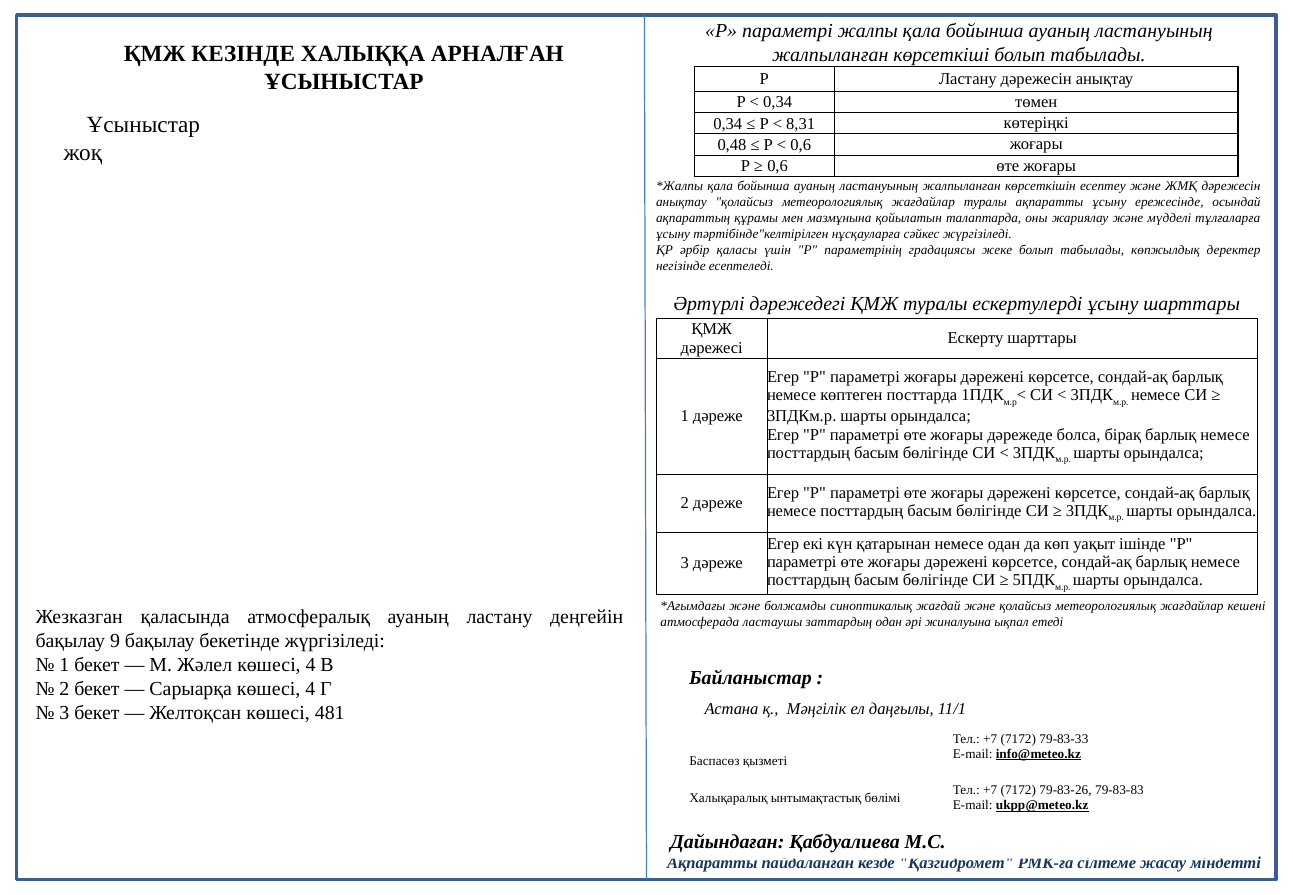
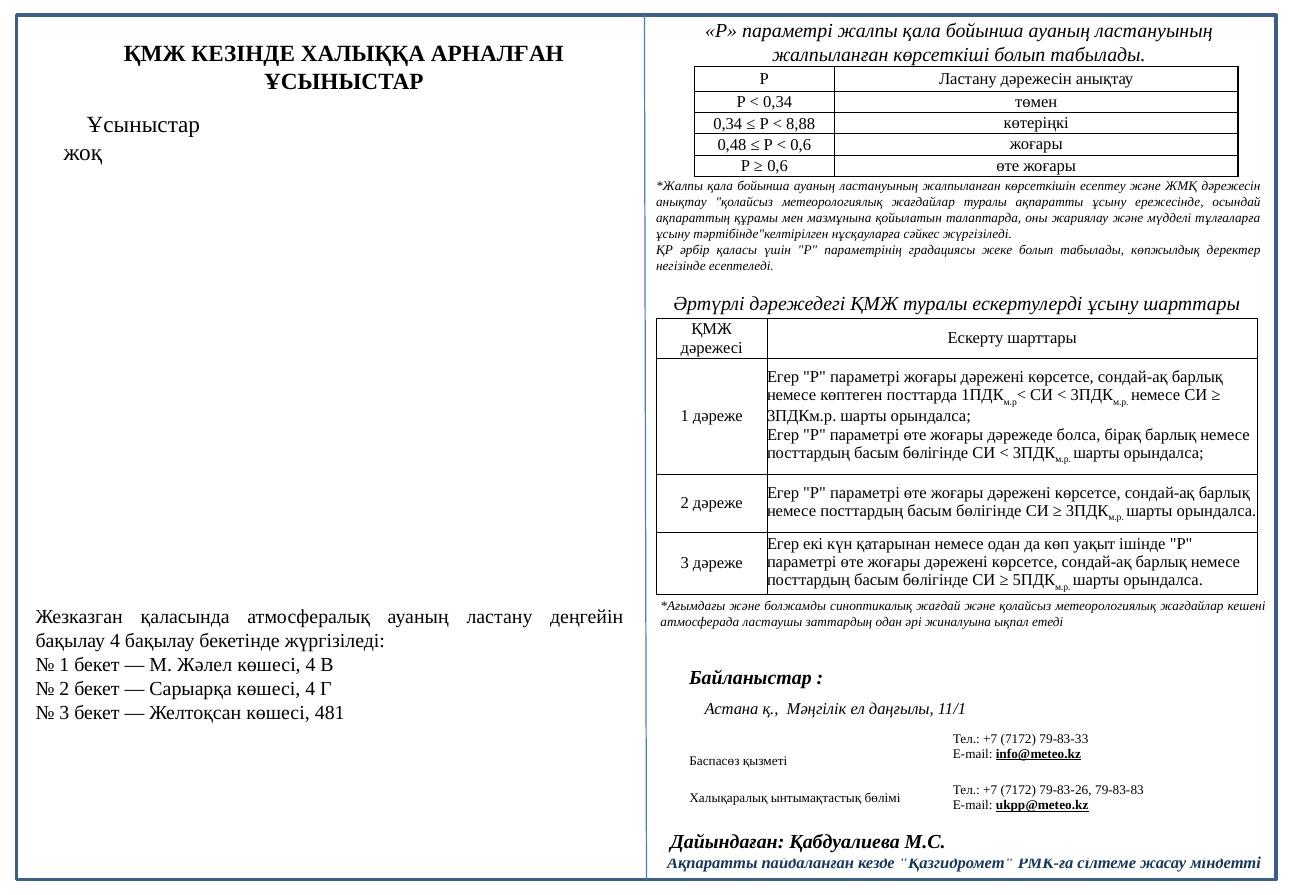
8,31: 8,31 -> 8,88
бақылау 9: 9 -> 4
